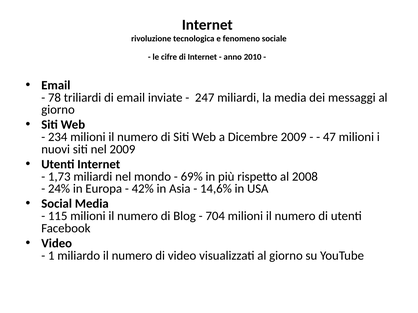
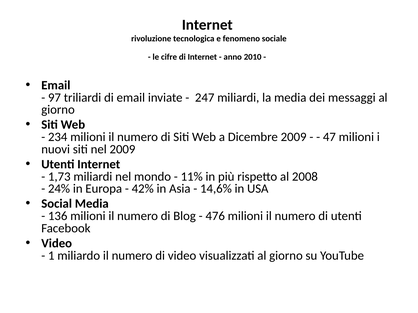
78: 78 -> 97
69%: 69% -> 11%
115: 115 -> 136
704: 704 -> 476
